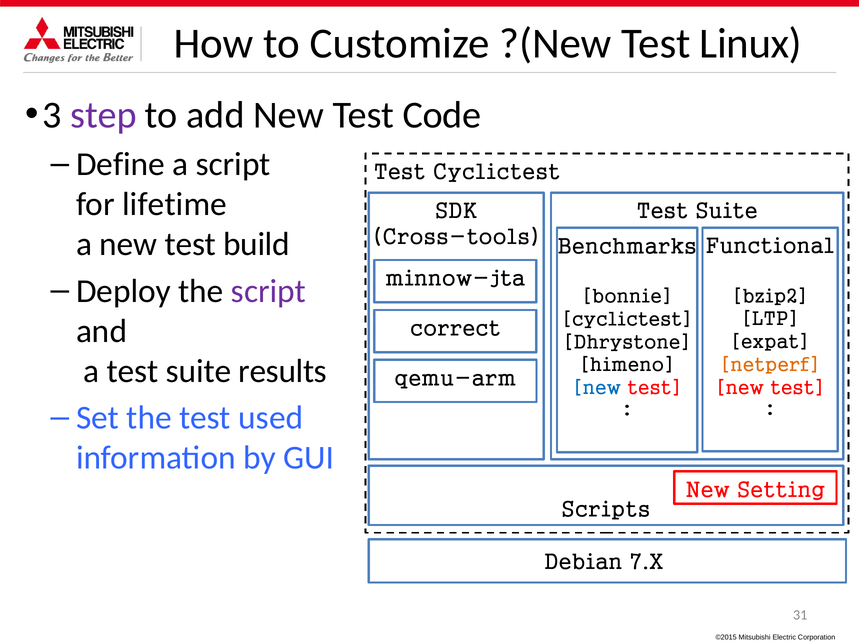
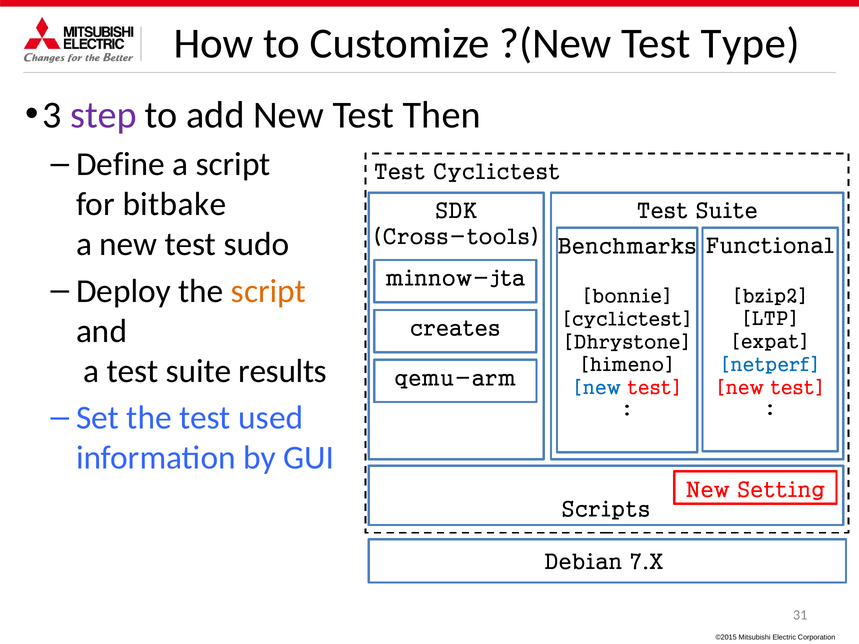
Linux: Linux -> Type
Code: Code -> Then
lifetime: lifetime -> bitbake
build: build -> sudo
script at (268, 291) colour: purple -> orange
correct: correct -> creates
netperf colour: orange -> blue
